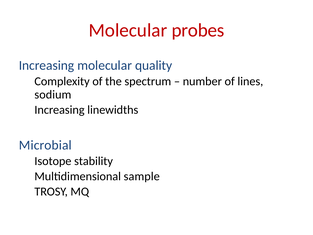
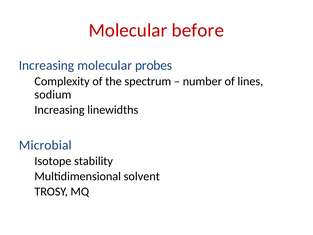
probes: probes -> before
quality: quality -> probes
sample: sample -> solvent
